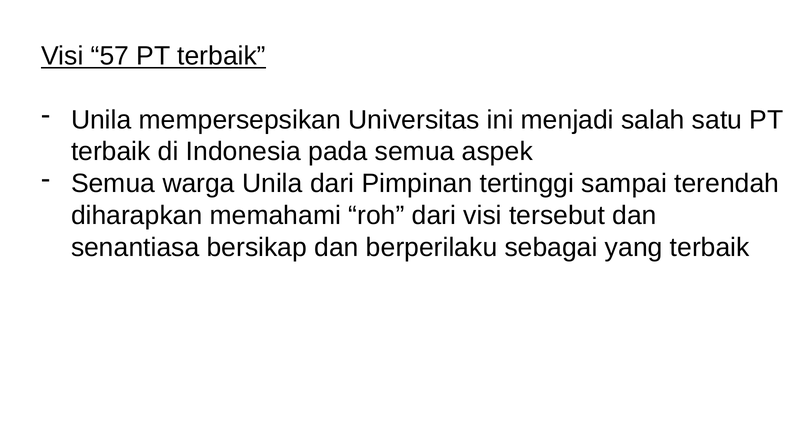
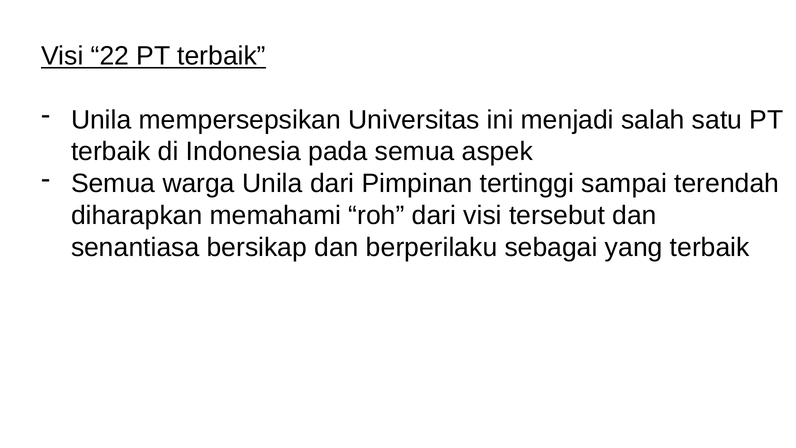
57: 57 -> 22
